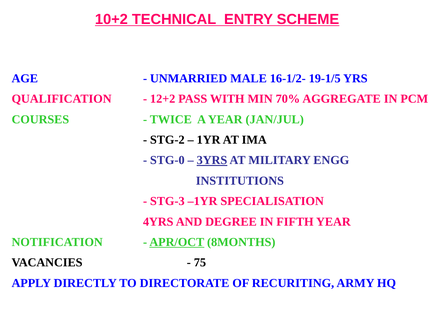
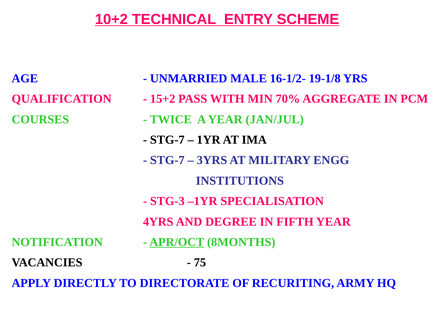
19-1/5: 19-1/5 -> 19-1/8
12+2: 12+2 -> 15+2
STG-2 at (167, 140): STG-2 -> STG-7
STG-0 at (167, 160): STG-0 -> STG-7
3YRS underline: present -> none
